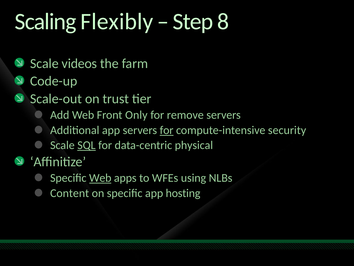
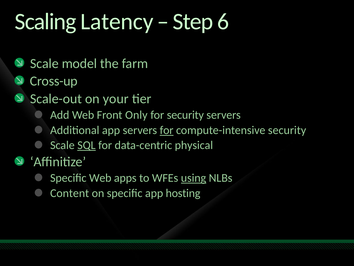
Flexibly: Flexibly -> Latency
8: 8 -> 6
videos: videos -> model
Code-up: Code-up -> Cross-up
trust: trust -> your
for remove: remove -> security
Web at (100, 178) underline: present -> none
using underline: none -> present
